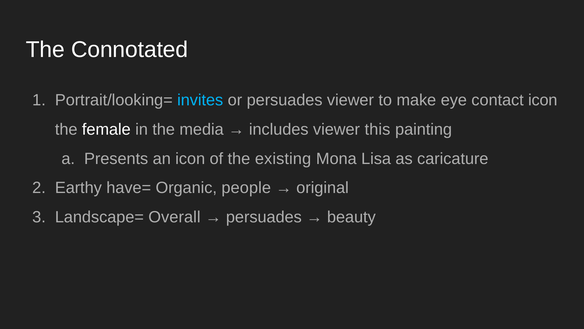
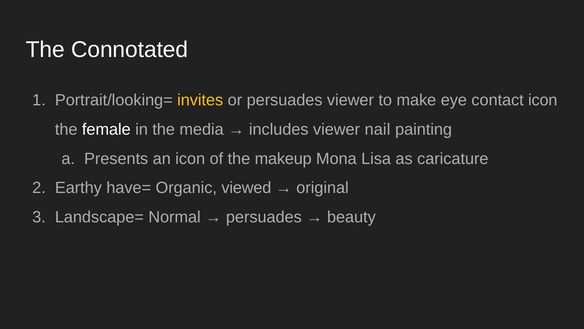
invites colour: light blue -> yellow
this: this -> nail
existing: existing -> makeup
people: people -> viewed
Overall: Overall -> Normal
